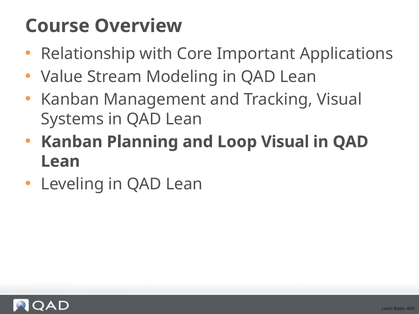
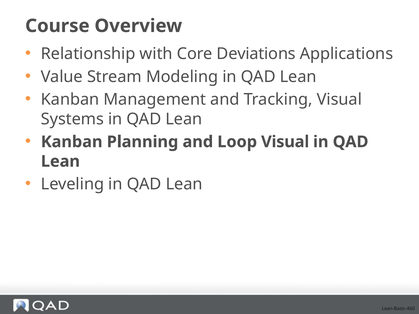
Important: Important -> Deviations
